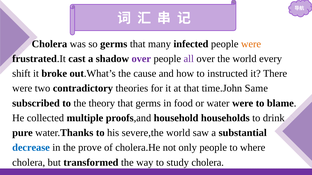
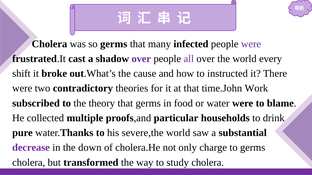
were at (251, 44) colour: orange -> purple
Same: Same -> Work
household: household -> particular
decrease colour: blue -> purple
prove: prove -> down
only people: people -> charge
to where: where -> germs
